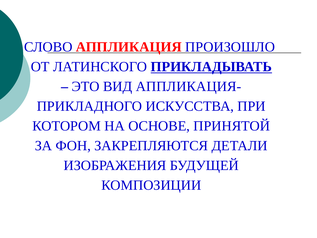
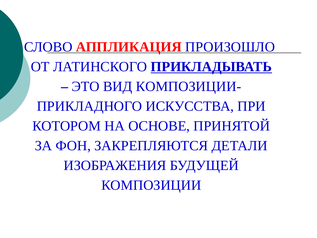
АППЛИКАЦИЯ-: АППЛИКАЦИЯ- -> КОМПОЗИЦИИ-
